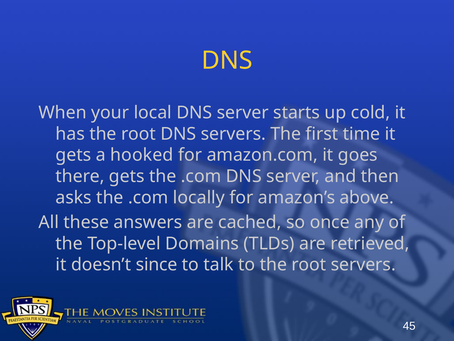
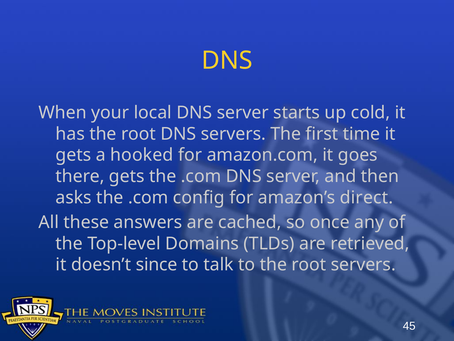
locally: locally -> config
above: above -> direct
